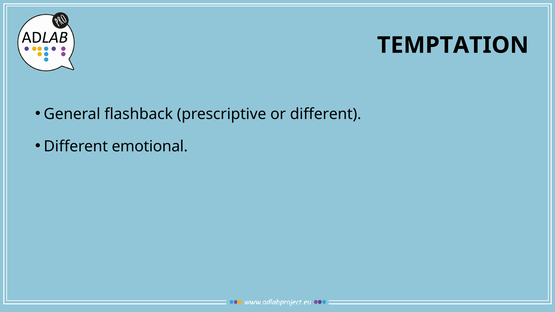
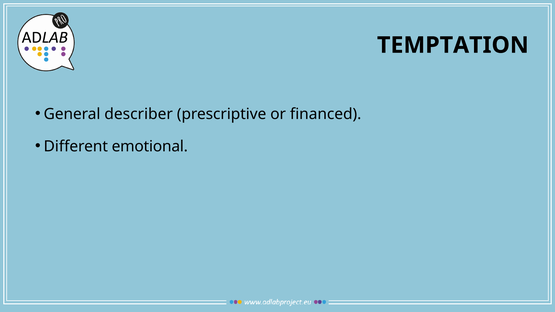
flashback: flashback -> describer
or different: different -> financed
